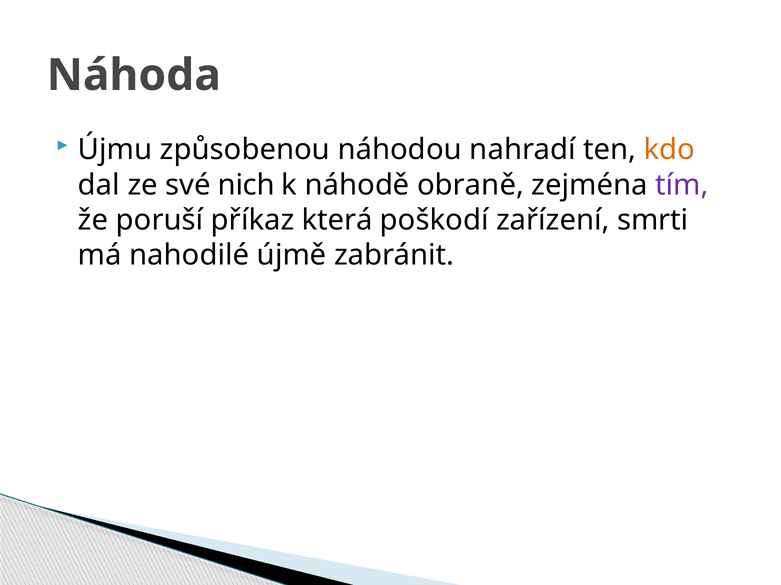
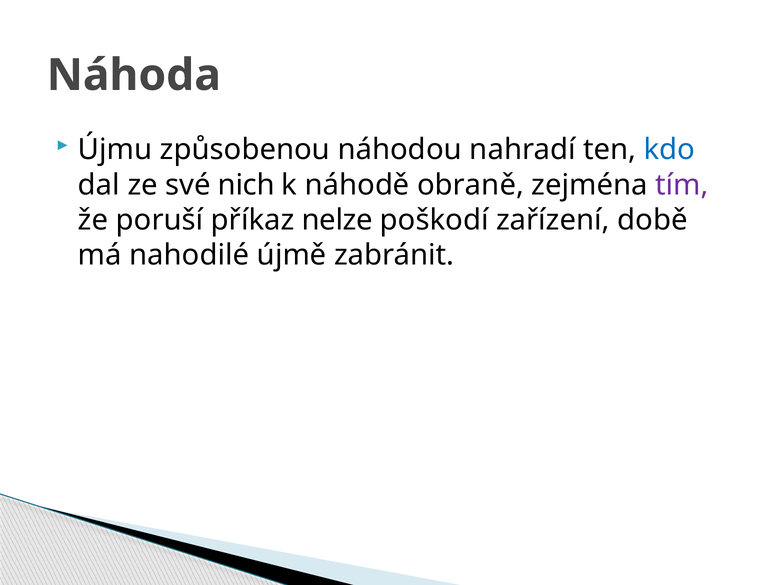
kdo colour: orange -> blue
která: která -> nelze
smrti: smrti -> době
